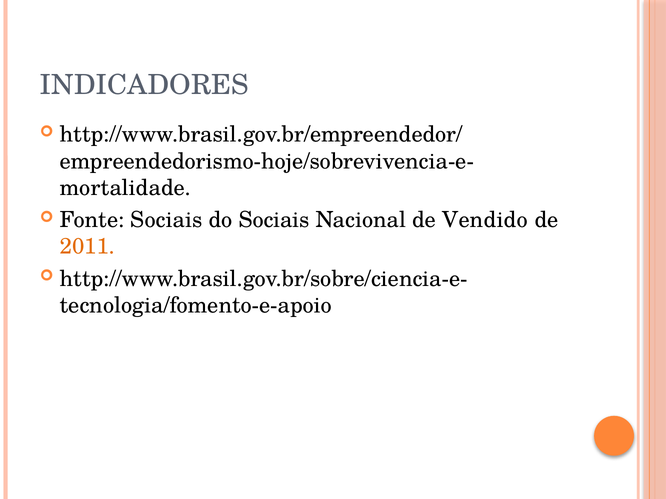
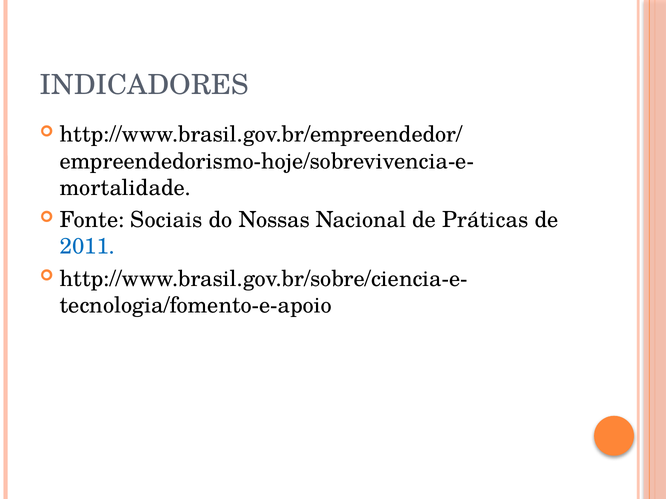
do Sociais: Sociais -> Nossas
Vendido: Vendido -> Práticas
2011 colour: orange -> blue
